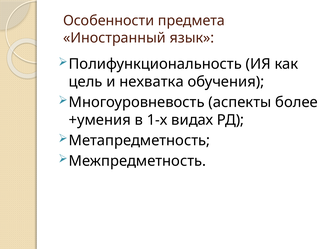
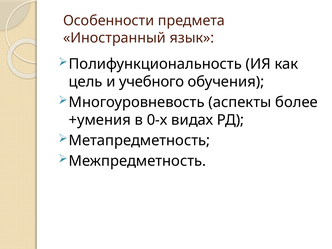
нехватка: нехватка -> учебного
1-х: 1-х -> 0-х
